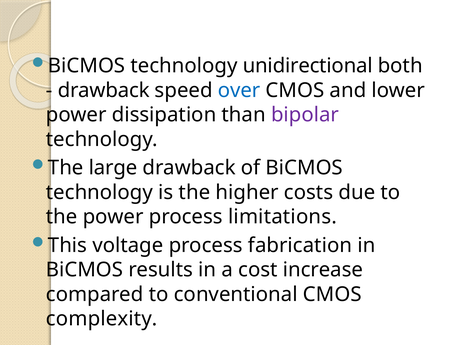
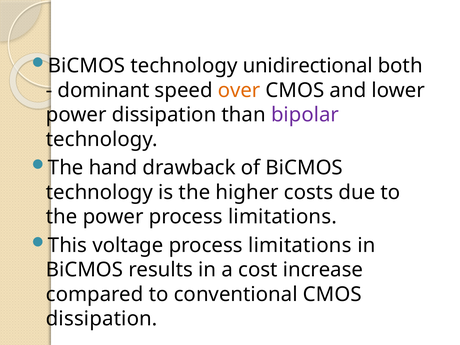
drawback at (104, 90): drawback -> dominant
over colour: blue -> orange
large: large -> hand
fabrication at (300, 245): fabrication -> limitations
complexity at (102, 319): complexity -> dissipation
